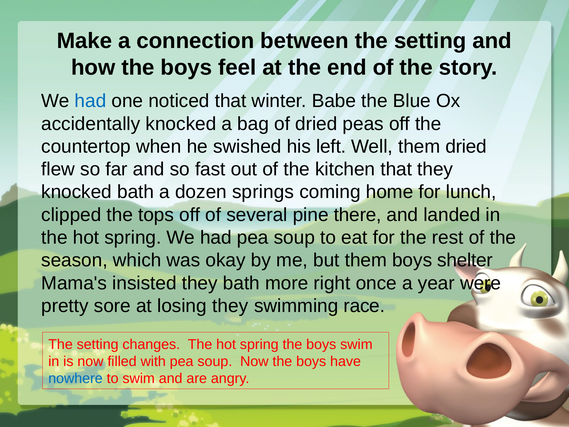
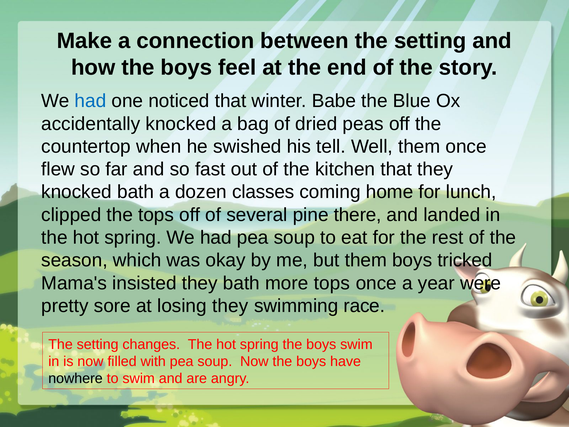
left: left -> tell
them dried: dried -> once
springs: springs -> classes
shelter: shelter -> tricked
more right: right -> tops
nowhere colour: blue -> black
